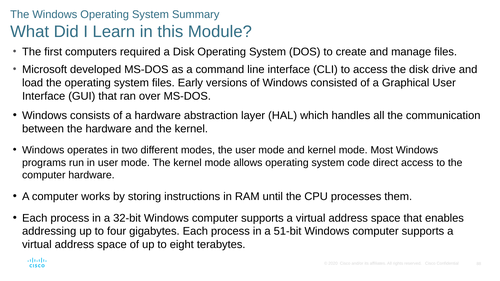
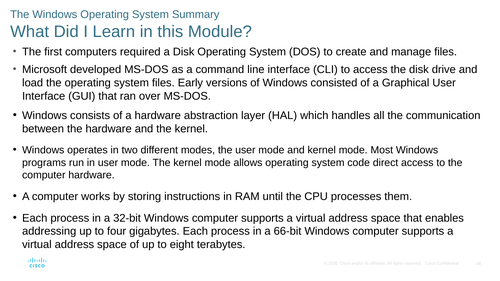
51-bit: 51-bit -> 66-bit
